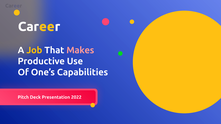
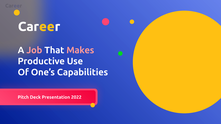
Job colour: yellow -> pink
